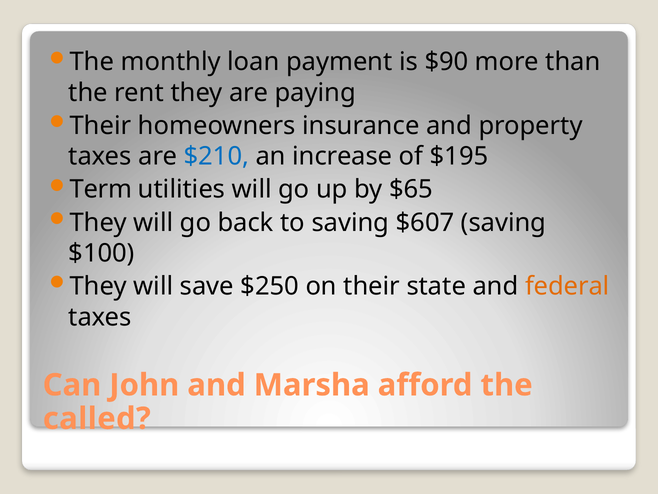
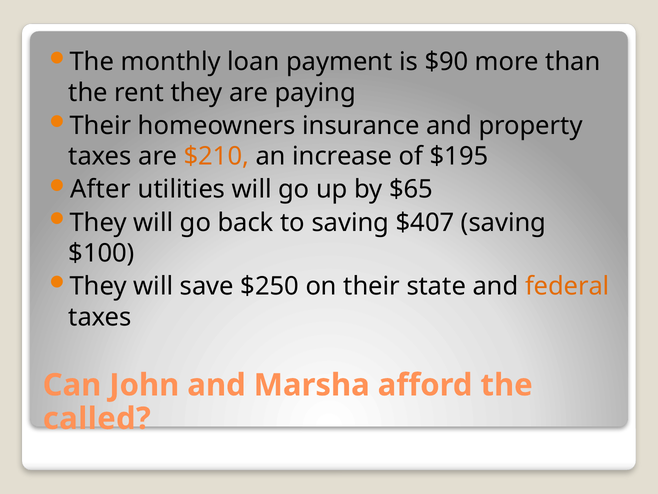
$210 colour: blue -> orange
Term: Term -> After
$607: $607 -> $407
